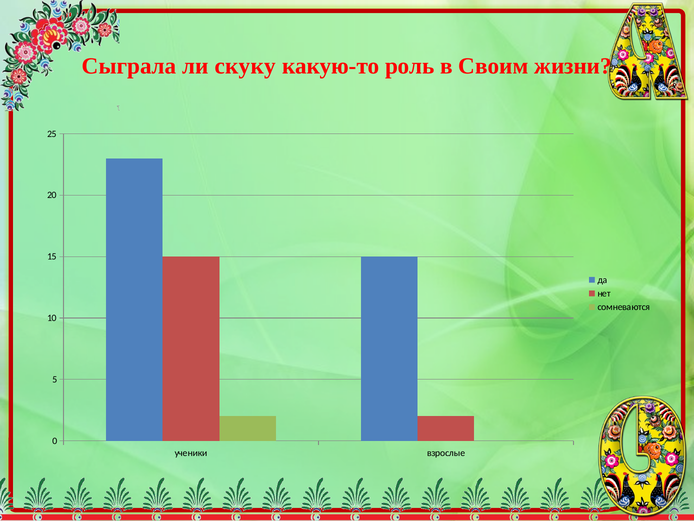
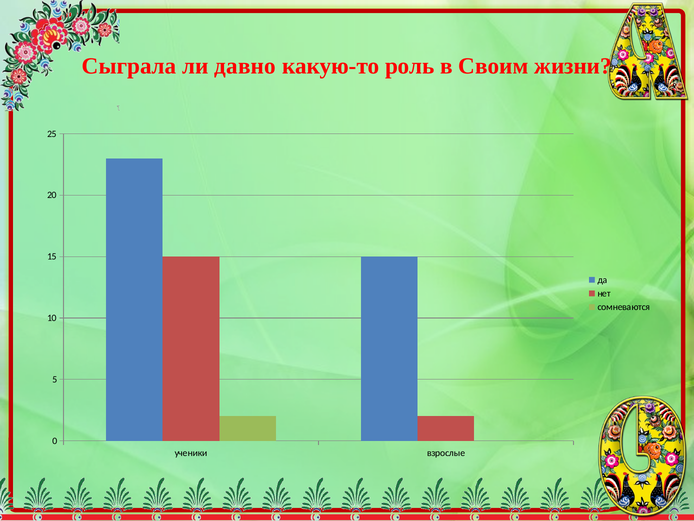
скуку: скуку -> давно
